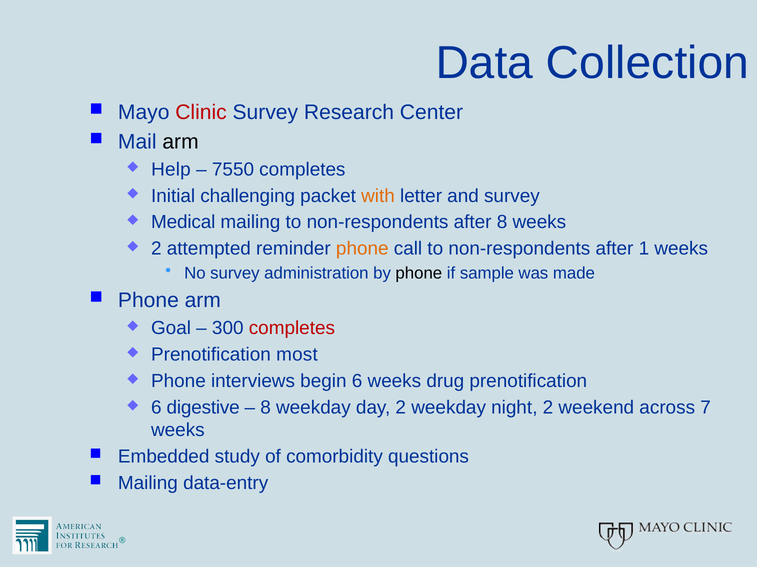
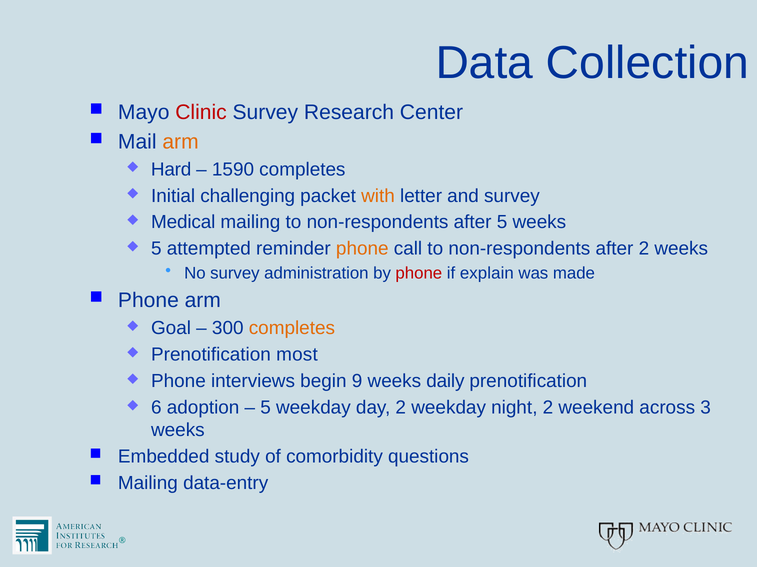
arm at (181, 142) colour: black -> orange
Help: Help -> Hard
7550: 7550 -> 1590
after 8: 8 -> 5
2 at (156, 249): 2 -> 5
after 1: 1 -> 2
phone at (419, 274) colour: black -> red
sample: sample -> explain
completes at (292, 329) colour: red -> orange
begin 6: 6 -> 9
drug: drug -> daily
digestive: digestive -> adoption
8 at (266, 408): 8 -> 5
7: 7 -> 3
